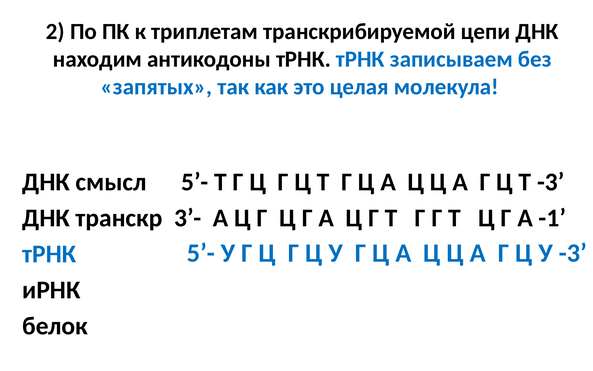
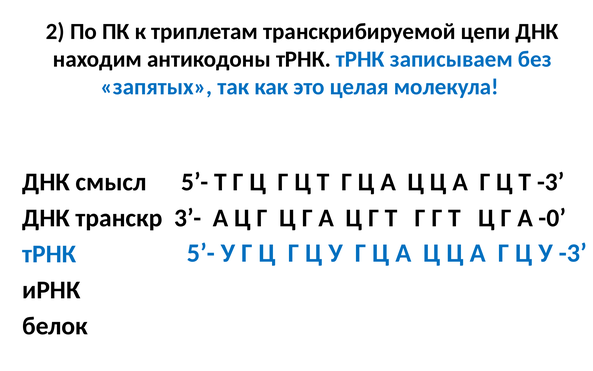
-1: -1 -> -0
